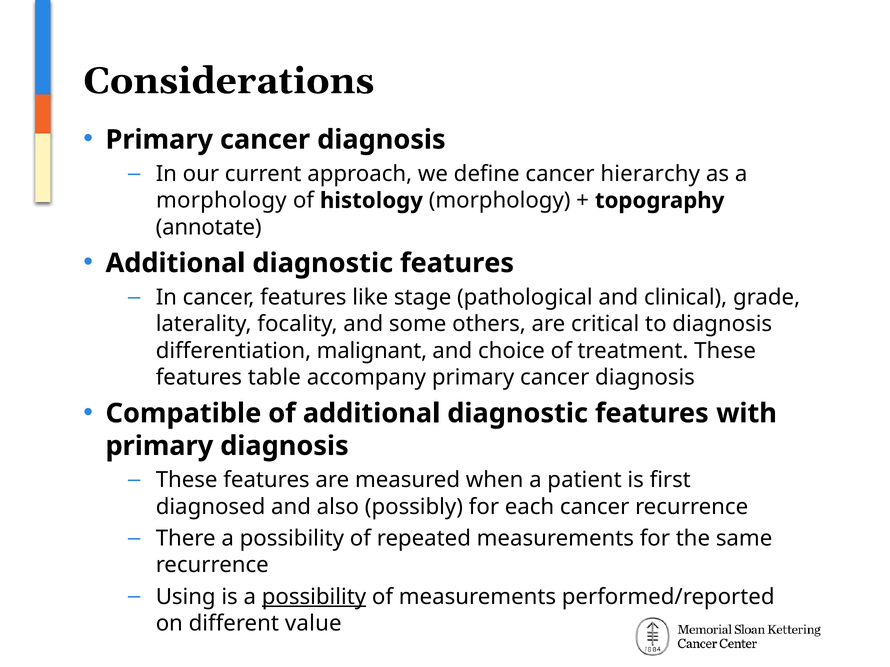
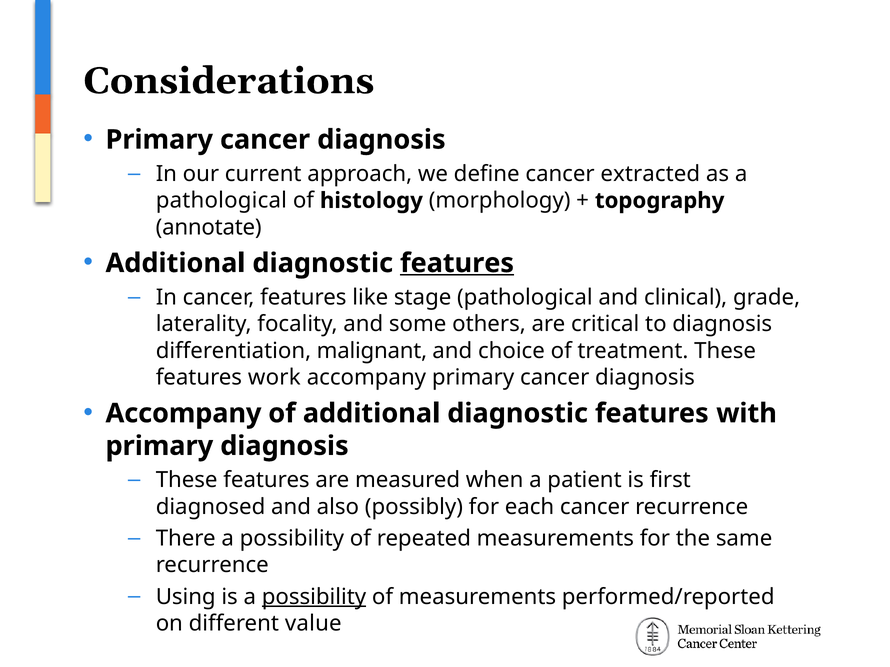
hierarchy: hierarchy -> extracted
morphology at (221, 201): morphology -> pathological
features at (457, 263) underline: none -> present
table: table -> work
Compatible at (183, 414): Compatible -> Accompany
